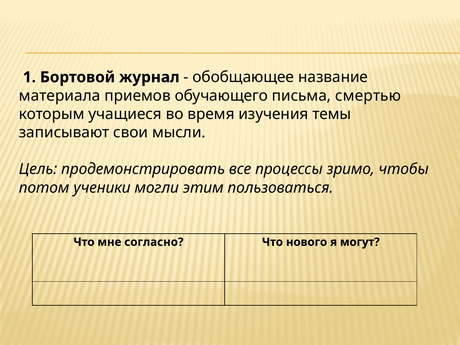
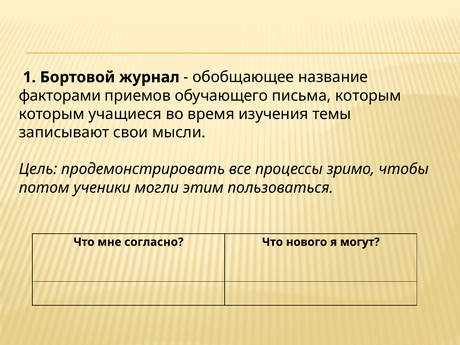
материала: материала -> факторами
письма смертью: смертью -> которым
